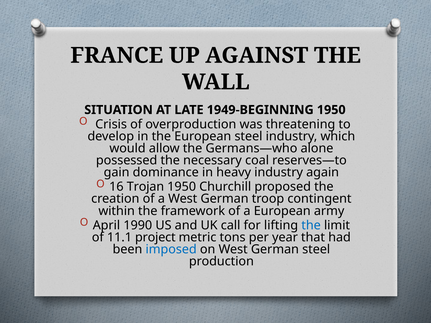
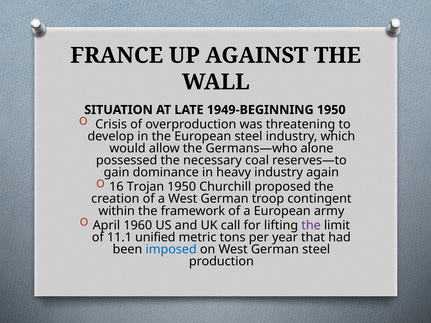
1990: 1990 -> 1960
the at (311, 225) colour: blue -> purple
project: project -> unified
